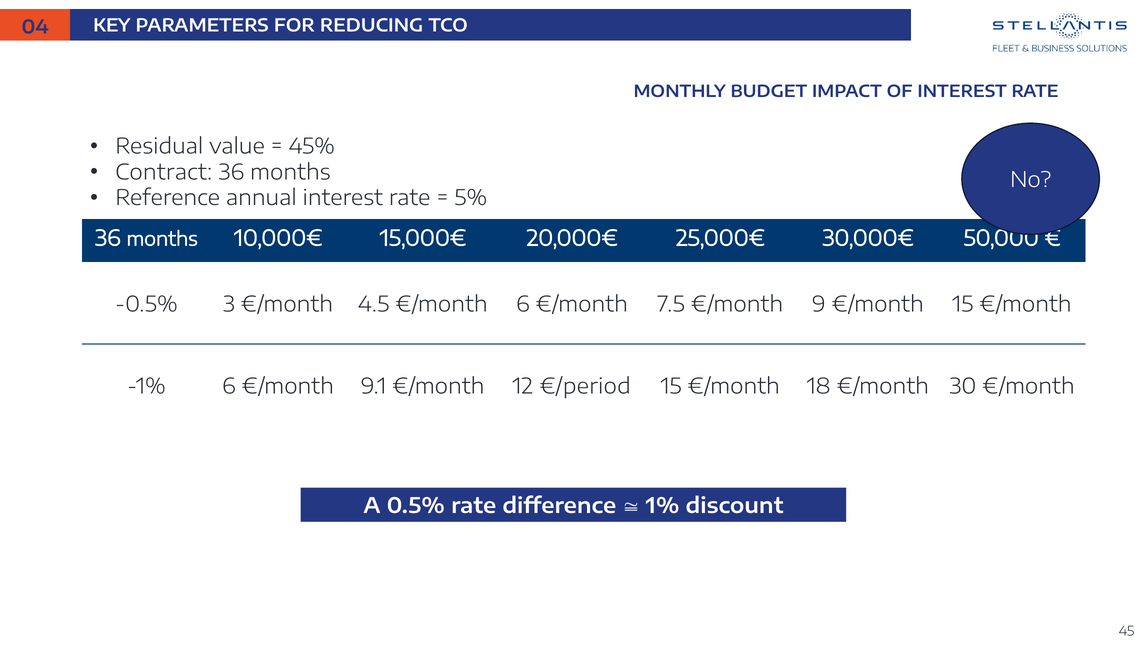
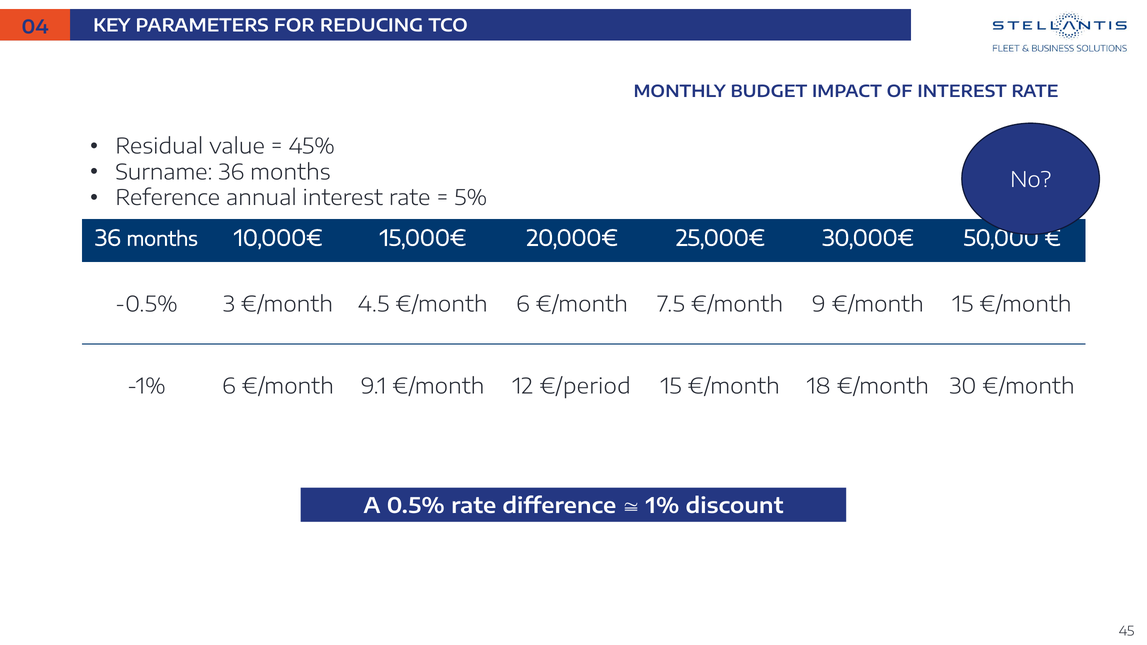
Contract: Contract -> Surname
